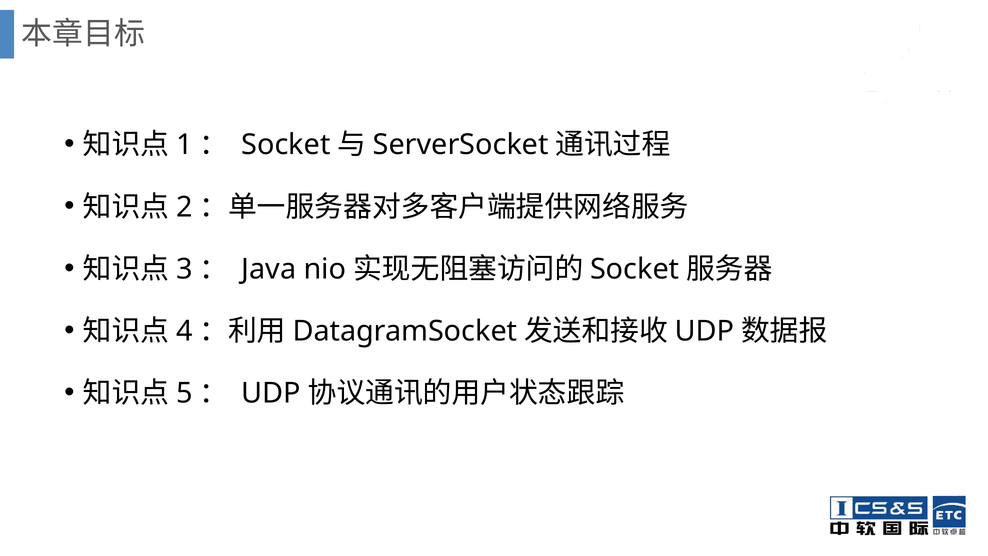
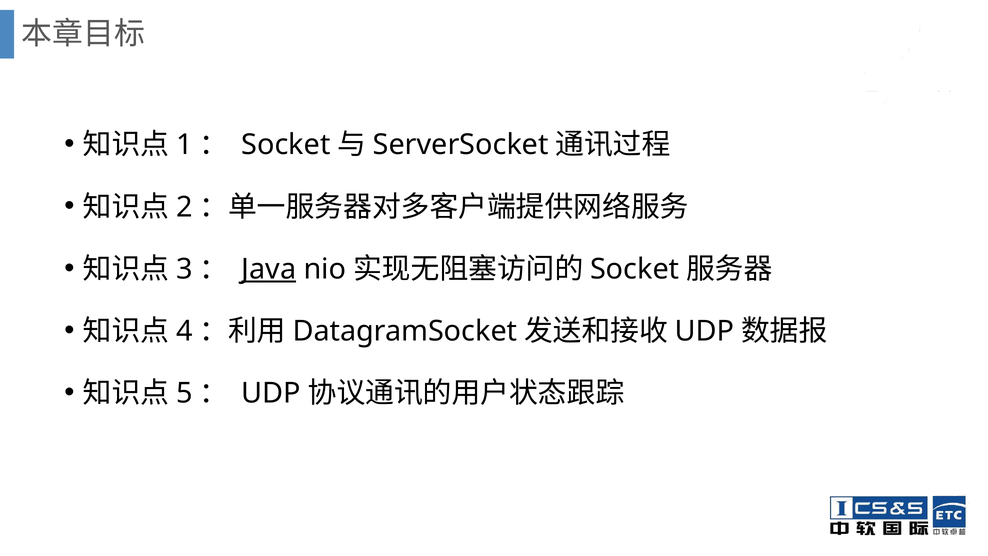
Java underline: none -> present
